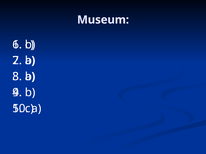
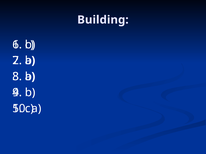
Museum: Museum -> Building
